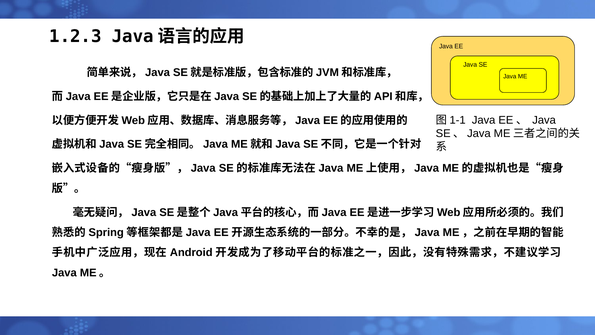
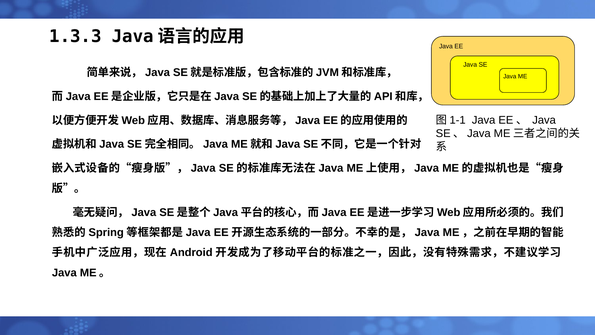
1.2.3: 1.2.3 -> 1.3.3
